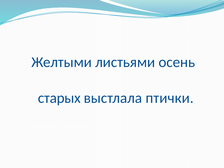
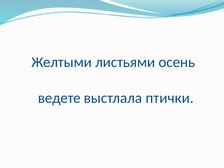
старых: старых -> ведете
